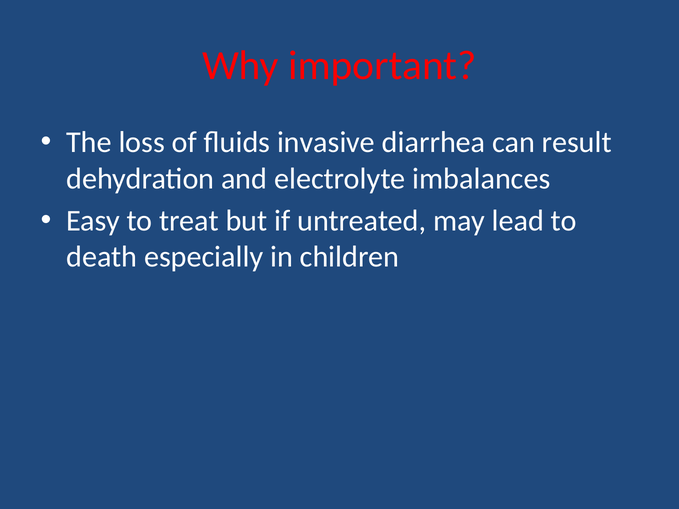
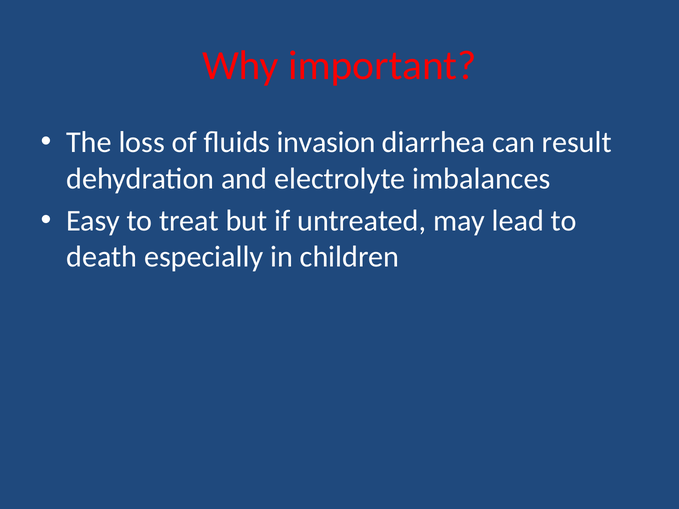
invasive: invasive -> invasion
